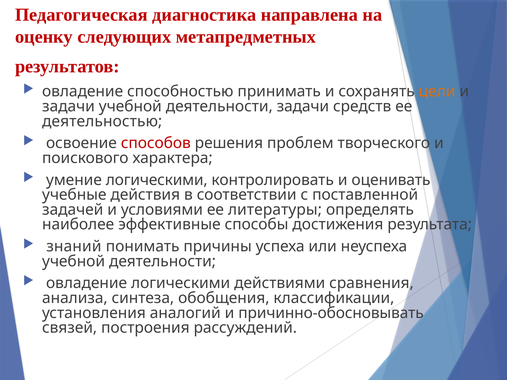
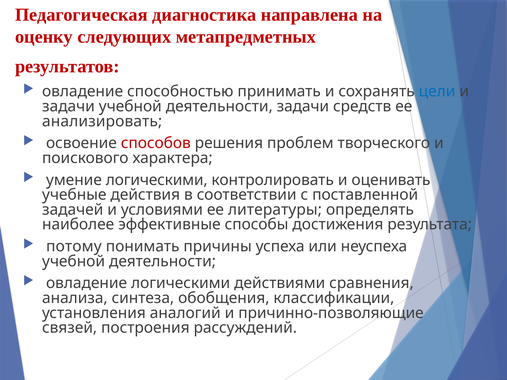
цели colour: orange -> blue
деятельностью: деятельностью -> анализировать
знаний: знаний -> потому
причинно-обосновывать: причинно-обосновывать -> причинно-позволяющие
